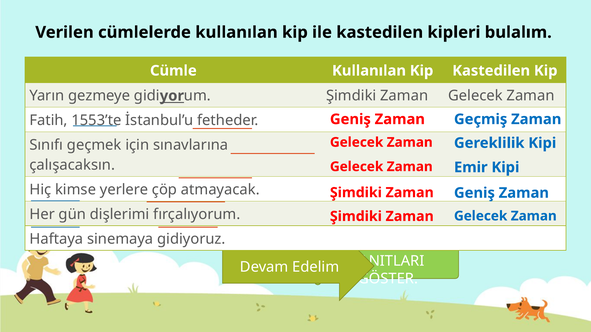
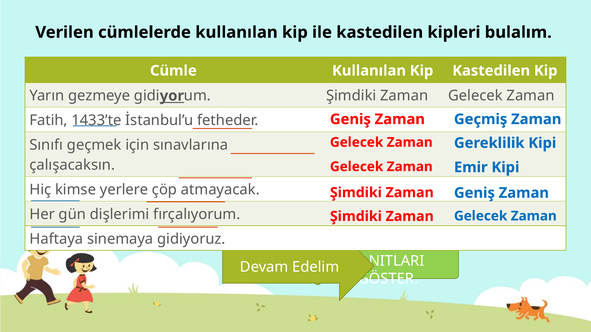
1553’te: 1553’te -> 1433’te
